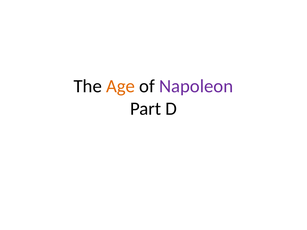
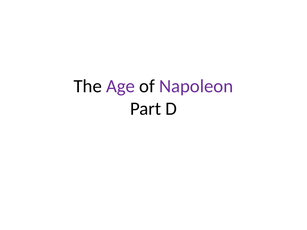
Age colour: orange -> purple
